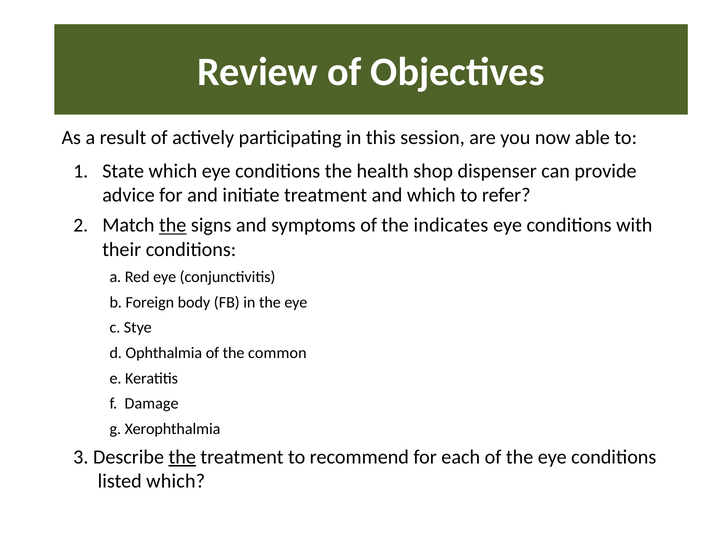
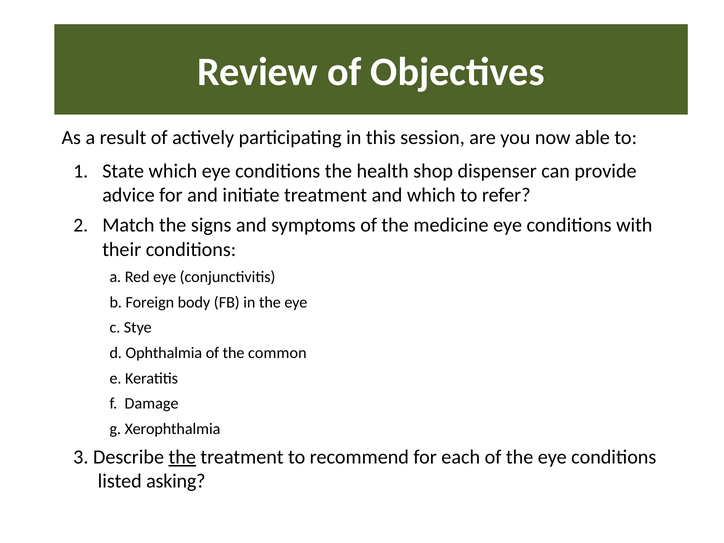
the at (173, 225) underline: present -> none
indicates: indicates -> medicine
listed which: which -> asking
